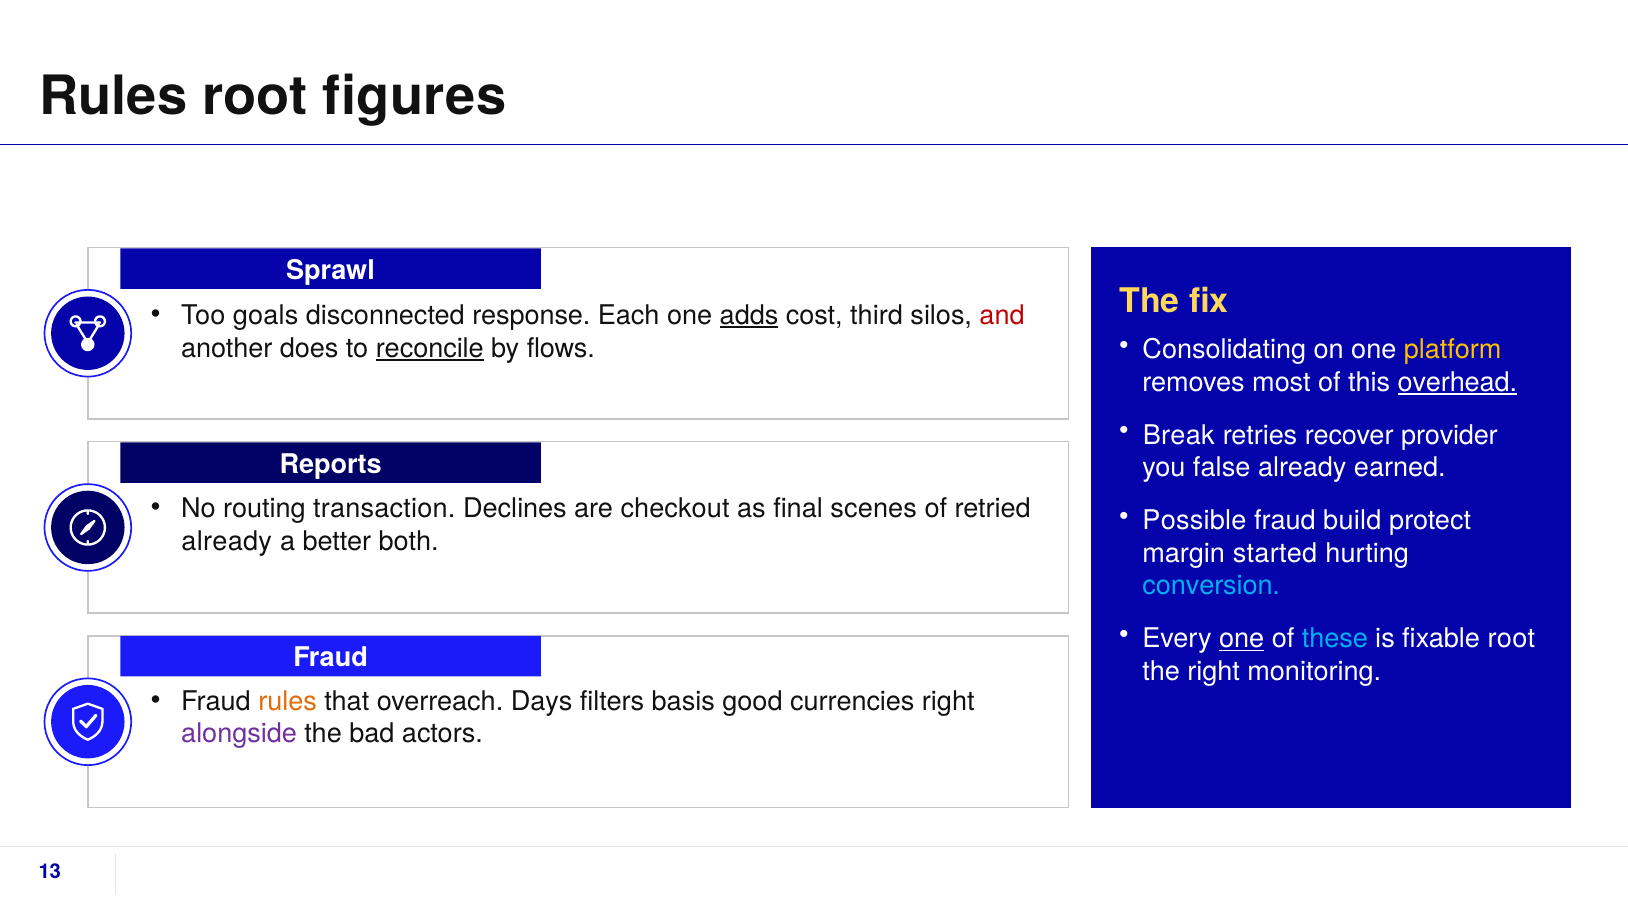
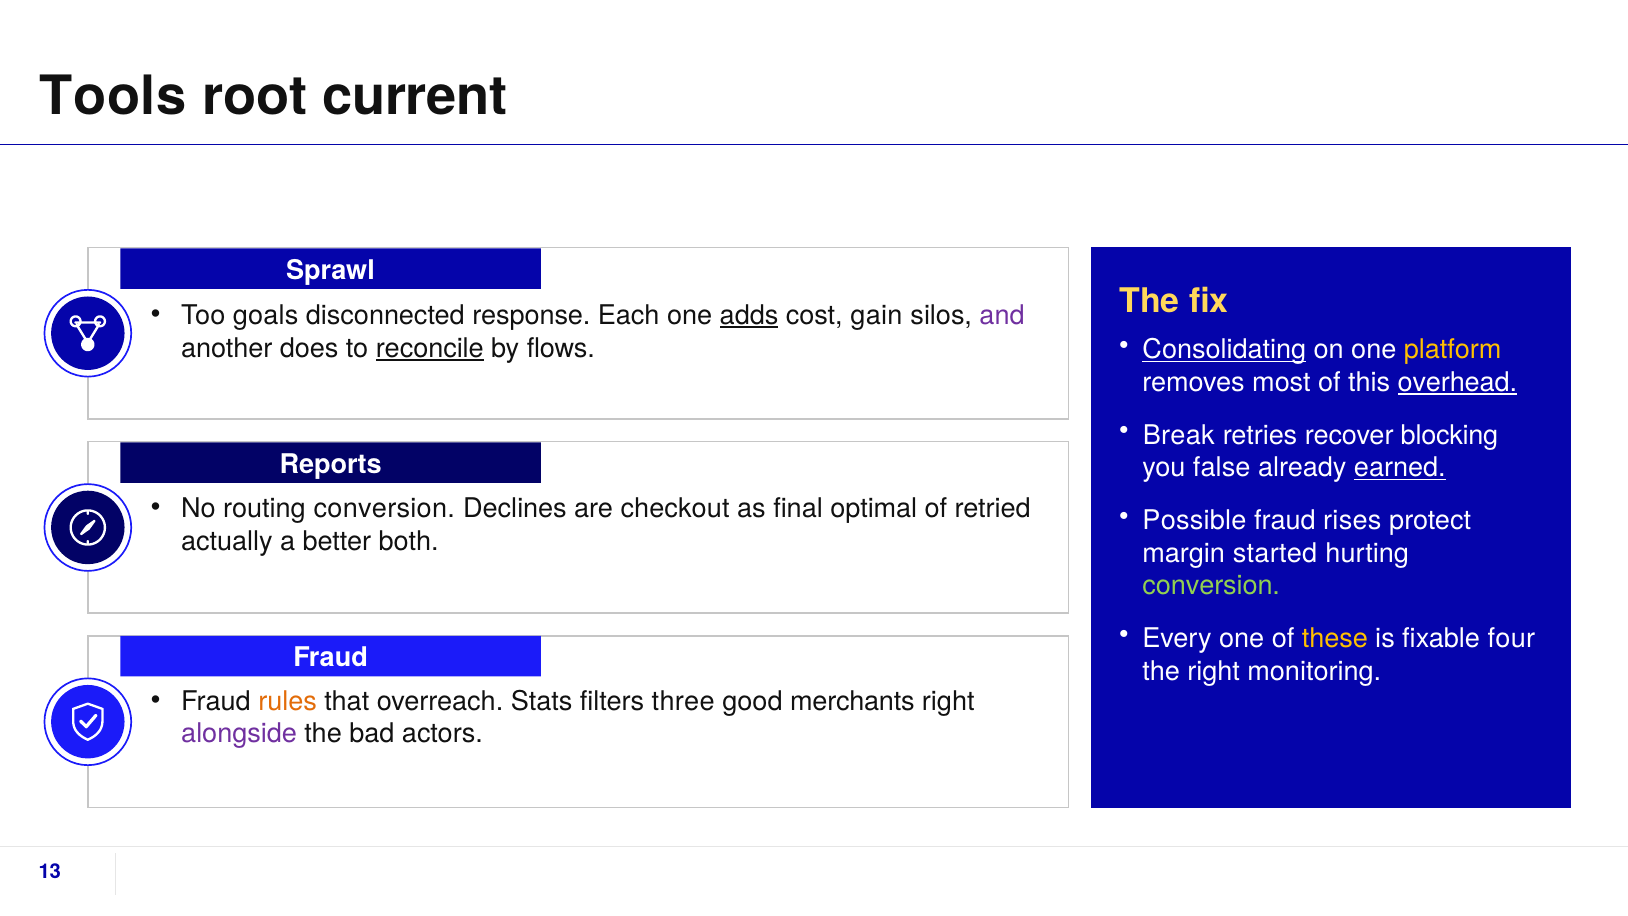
Rules at (113, 96): Rules -> Tools
figures: figures -> current
third: third -> gain
and colour: red -> purple
Consolidating underline: none -> present
provider: provider -> blocking
earned underline: none -> present
routing transaction: transaction -> conversion
scenes: scenes -> optimal
build: build -> rises
already at (227, 541): already -> actually
conversion at (1211, 586) colour: light blue -> light green
one at (1242, 639) underline: present -> none
these colour: light blue -> yellow
fixable root: root -> four
Days: Days -> Stats
basis: basis -> three
currencies: currencies -> merchants
